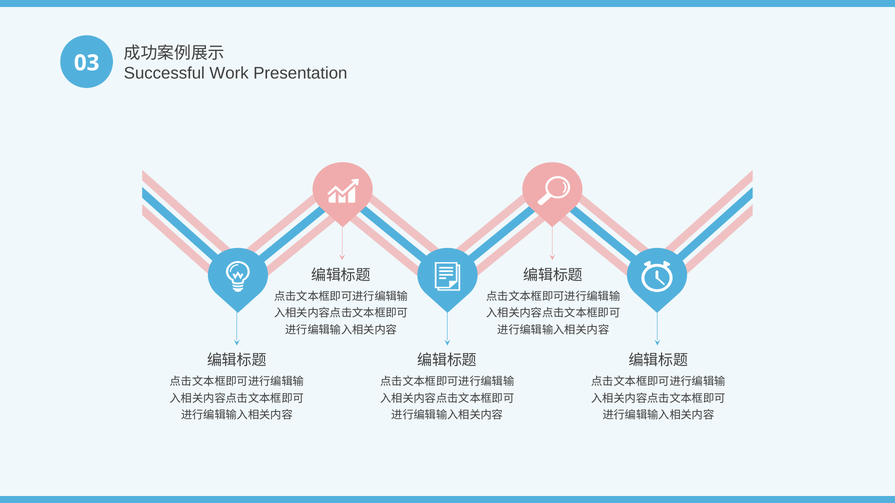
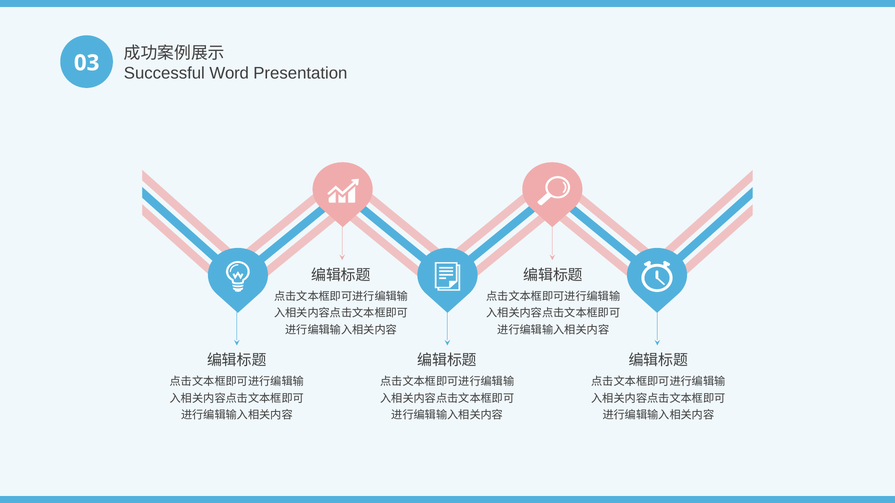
Work: Work -> Word
